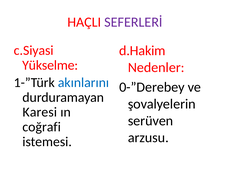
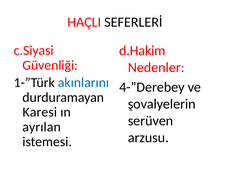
SEFERLERİ colour: purple -> black
Yükselme: Yükselme -> Güvenliği
0-”Derebey: 0-”Derebey -> 4-”Derebey
coğrafi: coğrafi -> ayrılan
